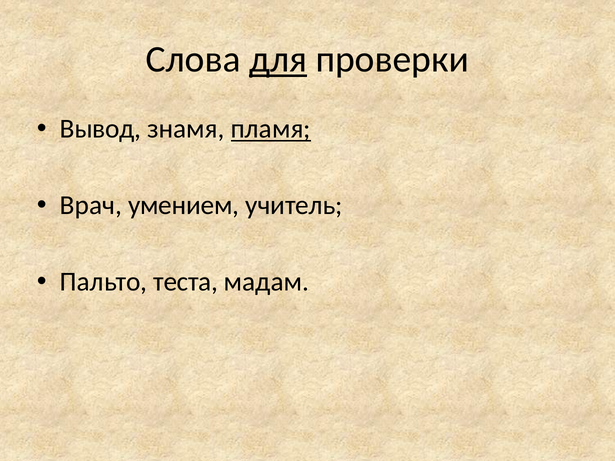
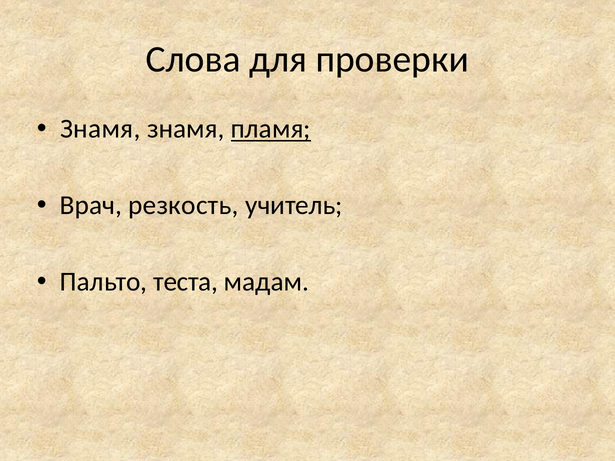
для underline: present -> none
Вывод at (101, 129): Вывод -> Знамя
умением: умением -> резкость
